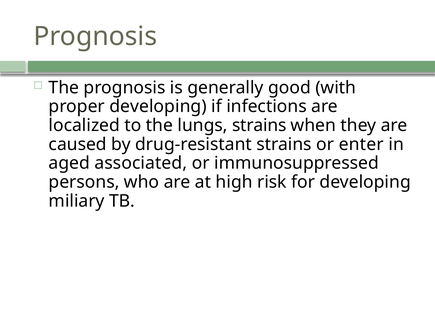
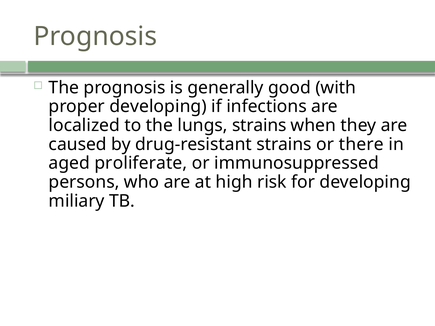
enter: enter -> there
associated: associated -> proliferate
